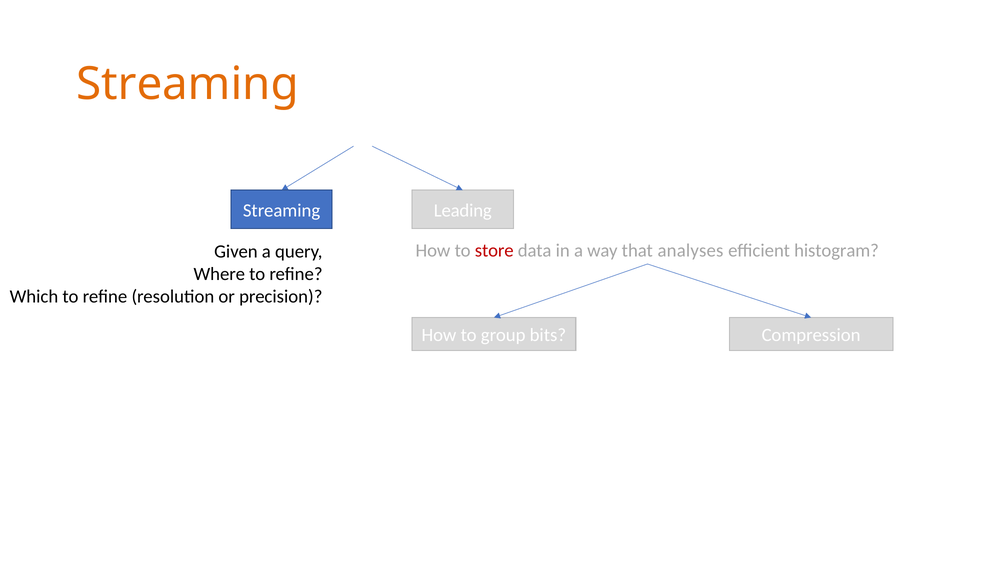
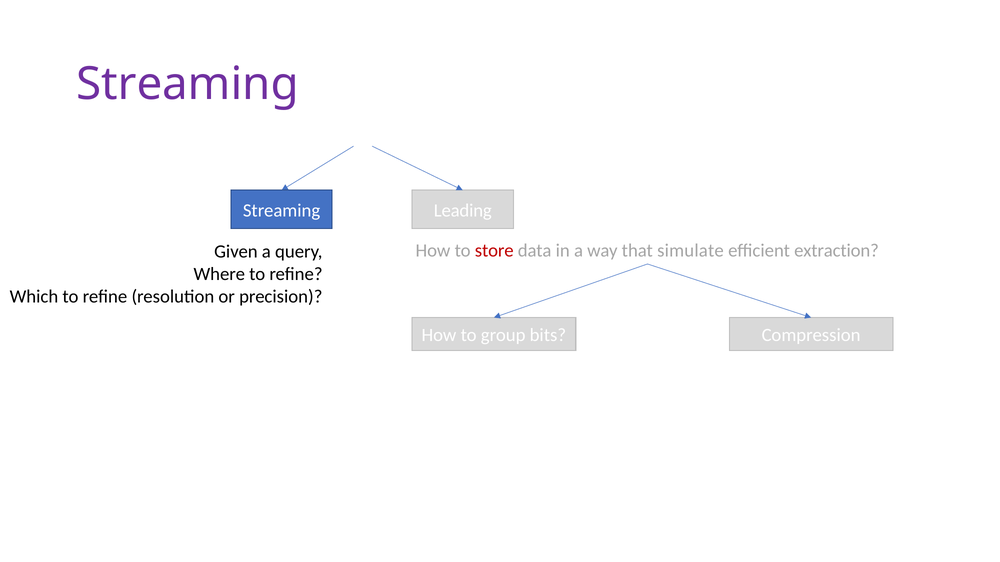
Streaming at (187, 84) colour: orange -> purple
analyses: analyses -> simulate
histogram: histogram -> extraction
